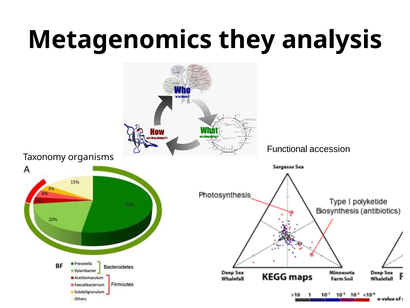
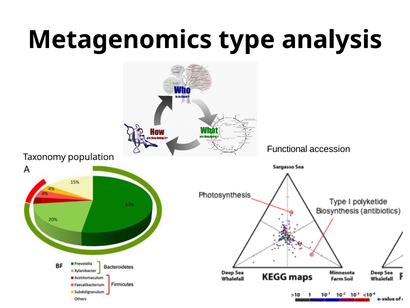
they: they -> type
organisms: organisms -> population
